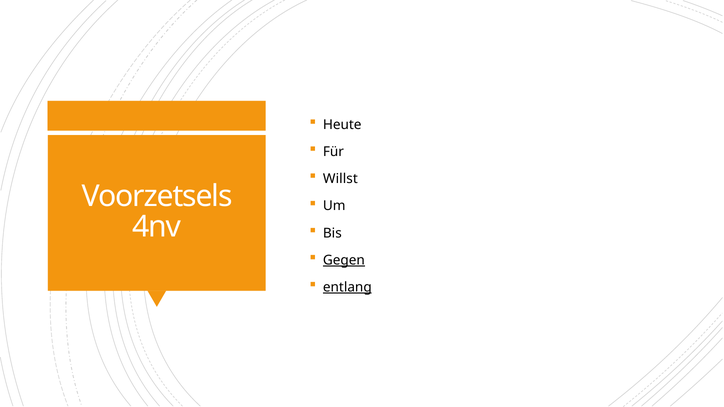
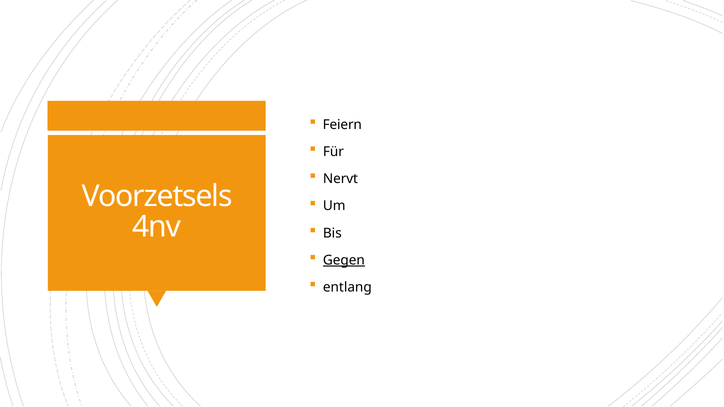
Heute: Heute -> Feiern
Willst: Willst -> Nervt
entlang underline: present -> none
